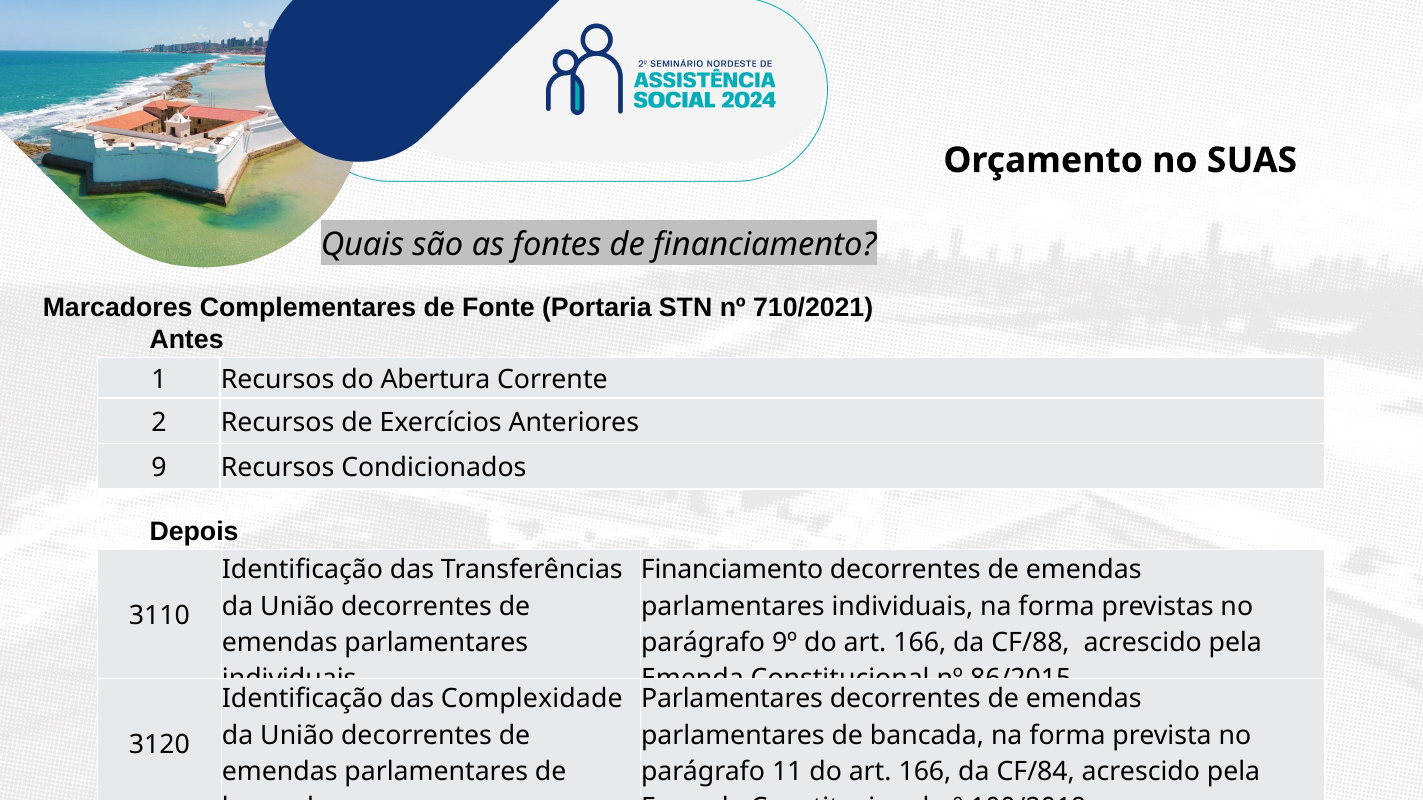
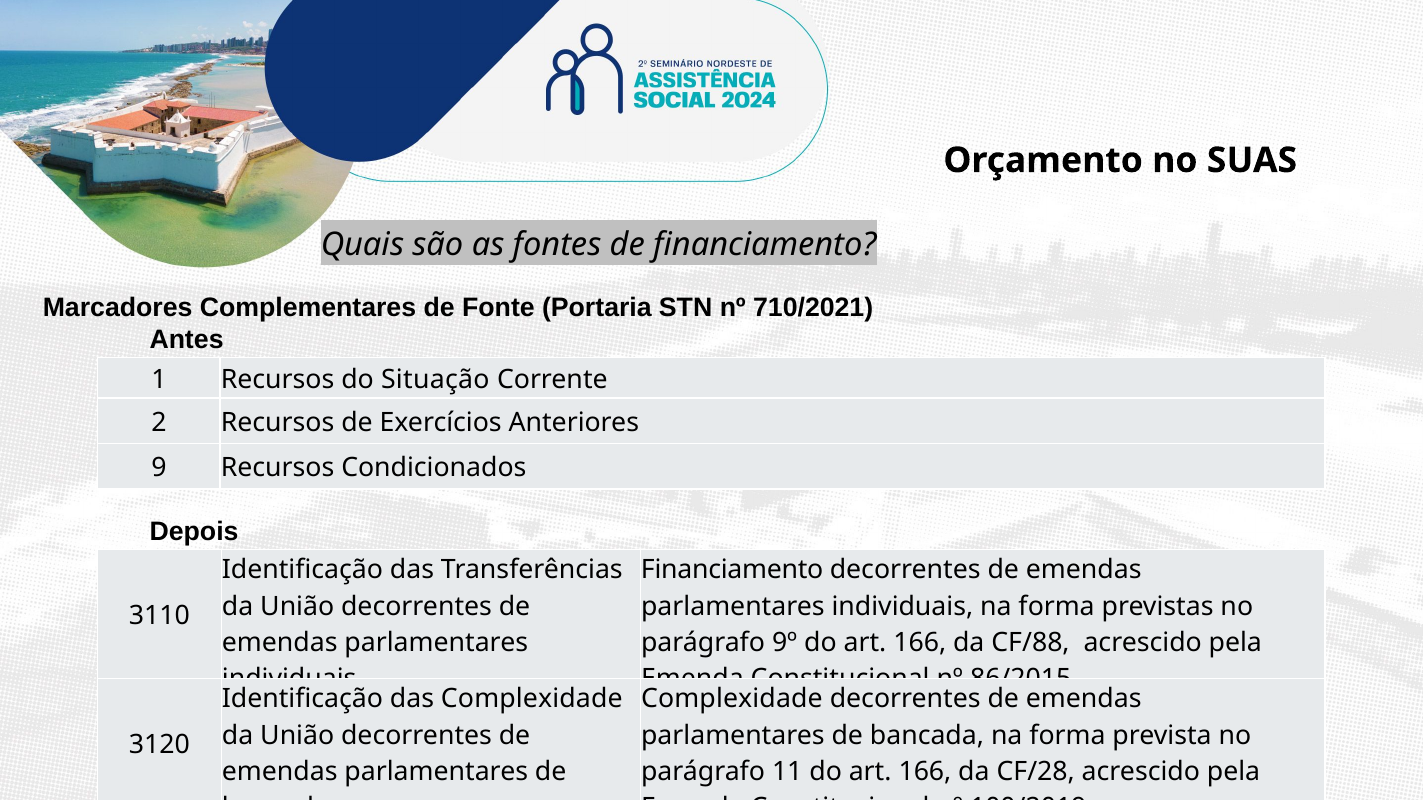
Abertura: Abertura -> Situação
Parlamentares at (732, 699): Parlamentares -> Complexidade
CF/84: CF/84 -> CF/28
